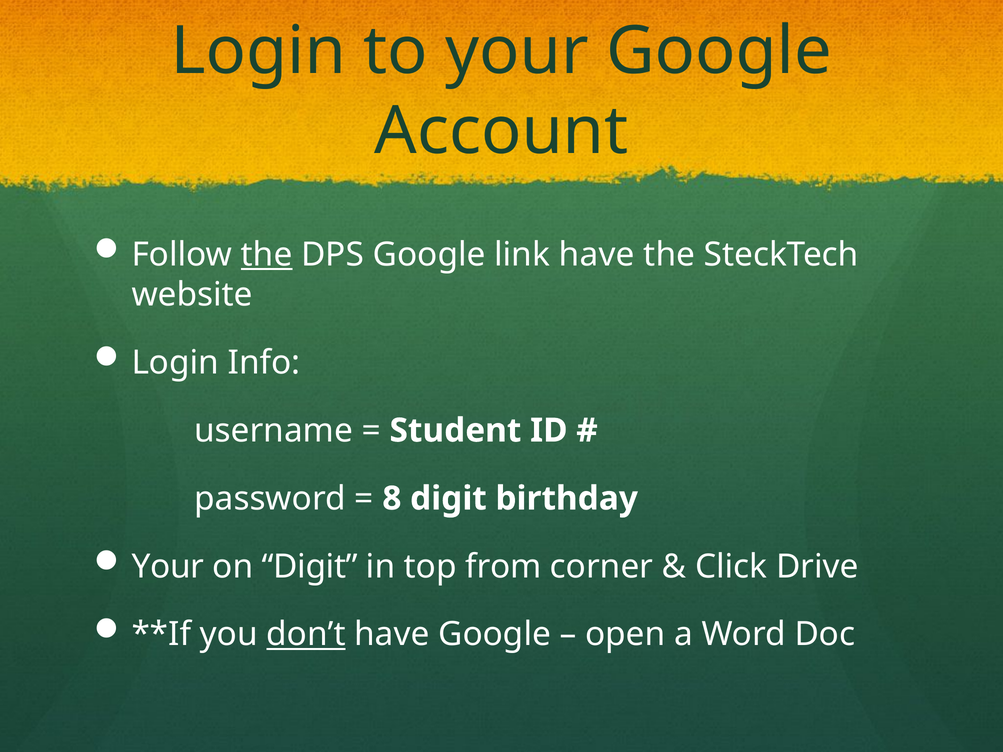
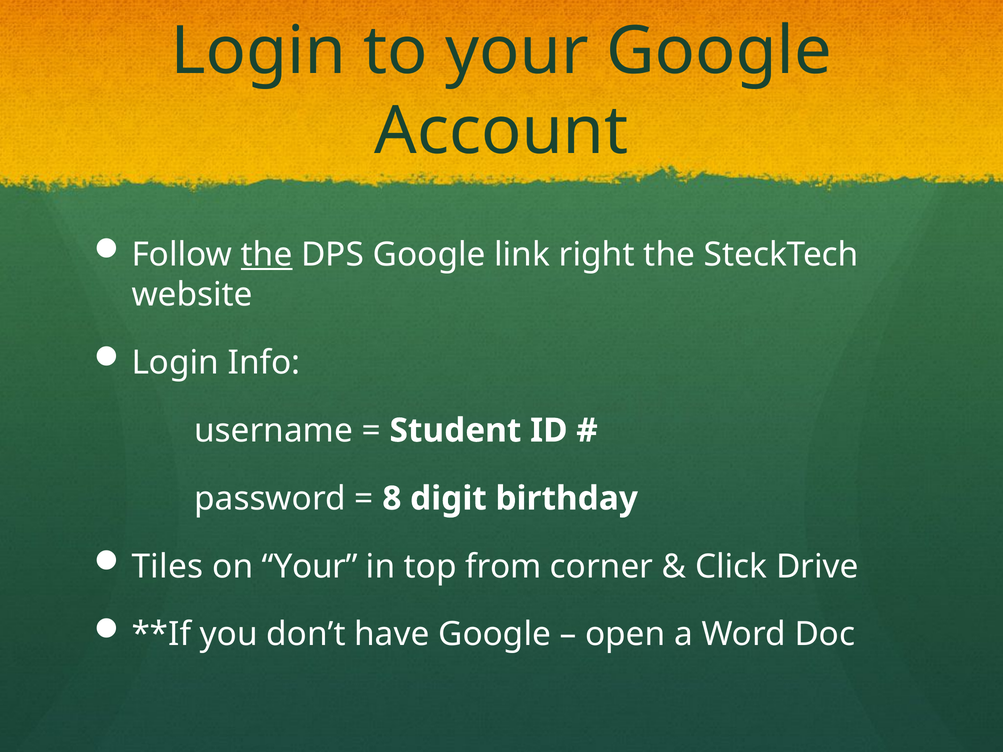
link have: have -> right
Your at (168, 567): Your -> Tiles
on Digit: Digit -> Your
don’t underline: present -> none
